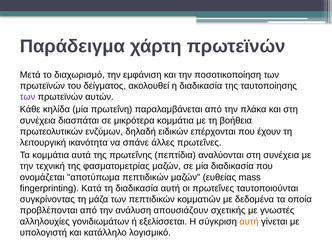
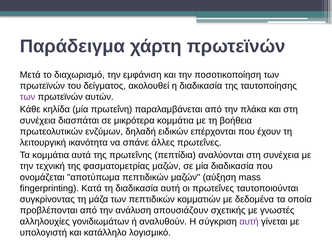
ευθείας: ευθείας -> αύξηση
εξελίσσεται: εξελίσσεται -> αναλυθούν
αυτή at (249, 221) colour: orange -> purple
